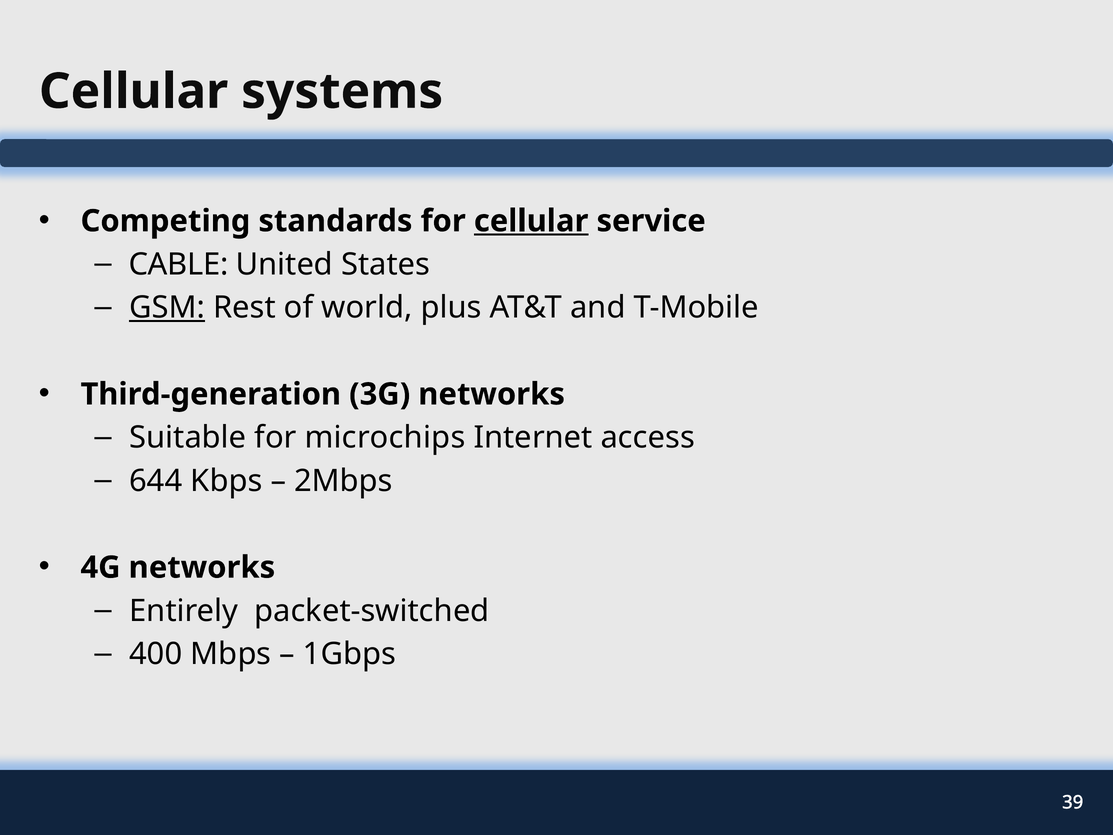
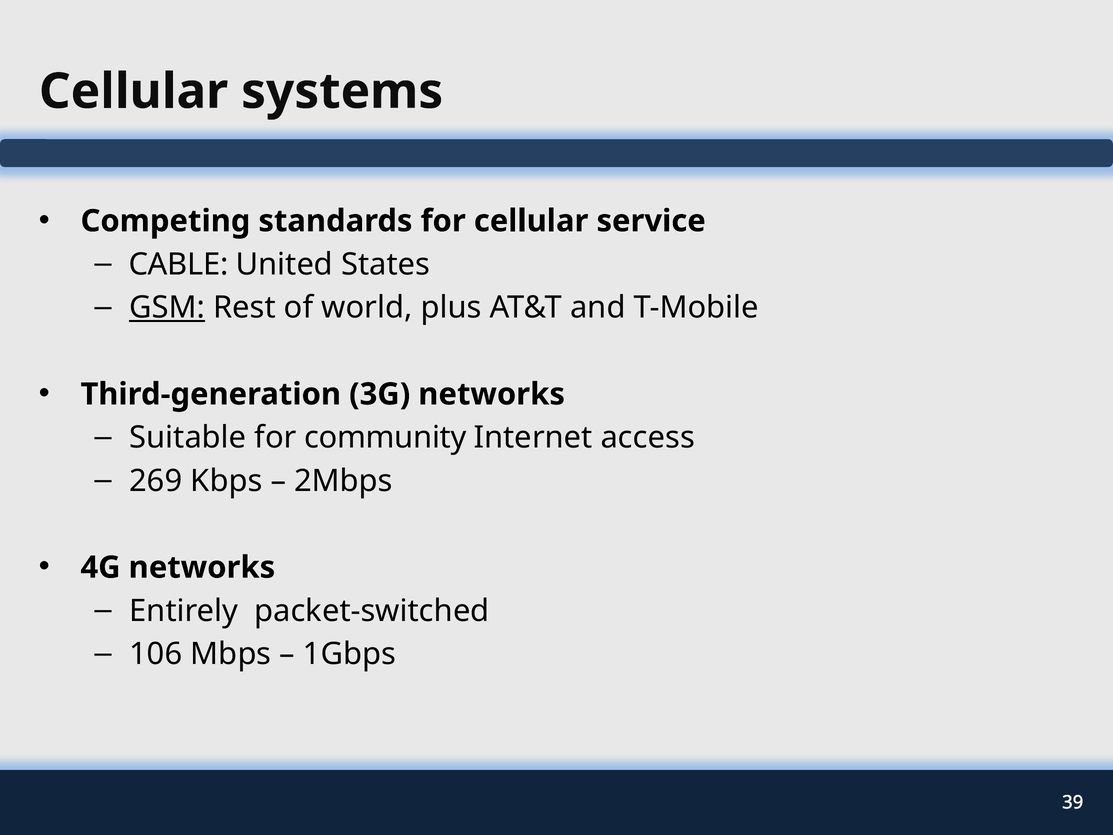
cellular at (531, 221) underline: present -> none
microchips: microchips -> community
644: 644 -> 269
400: 400 -> 106
